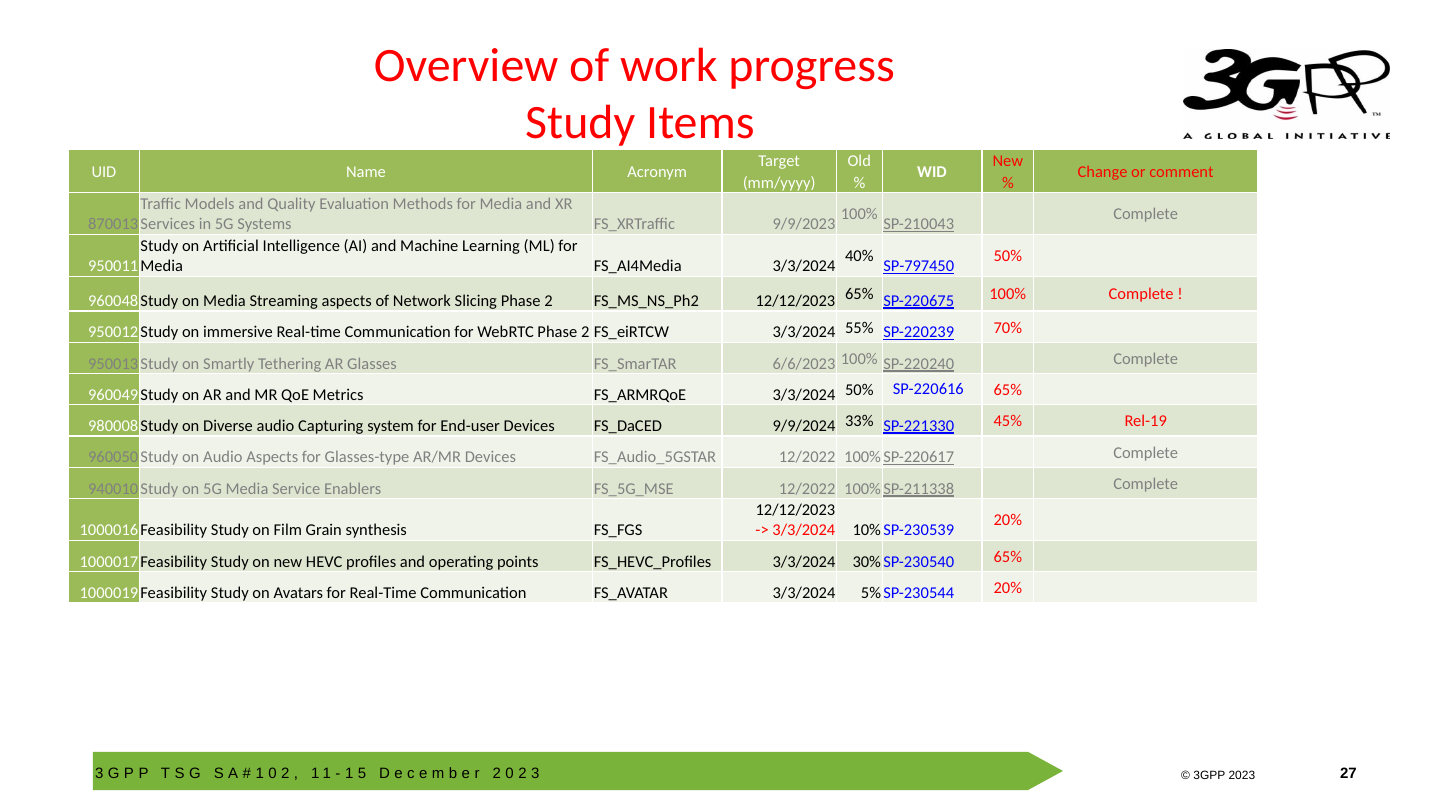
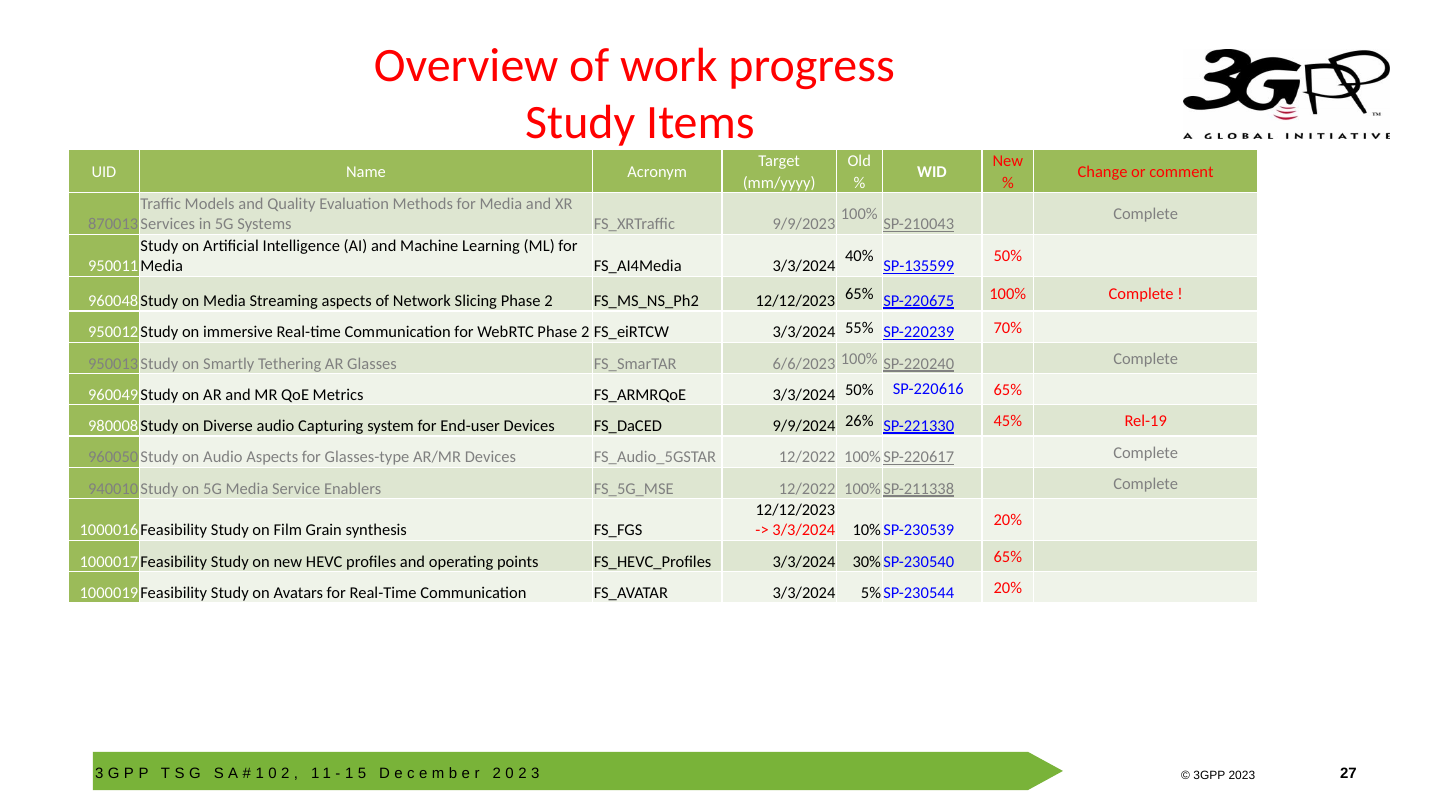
SP-797450: SP-797450 -> SP-135599
33%: 33% -> 26%
